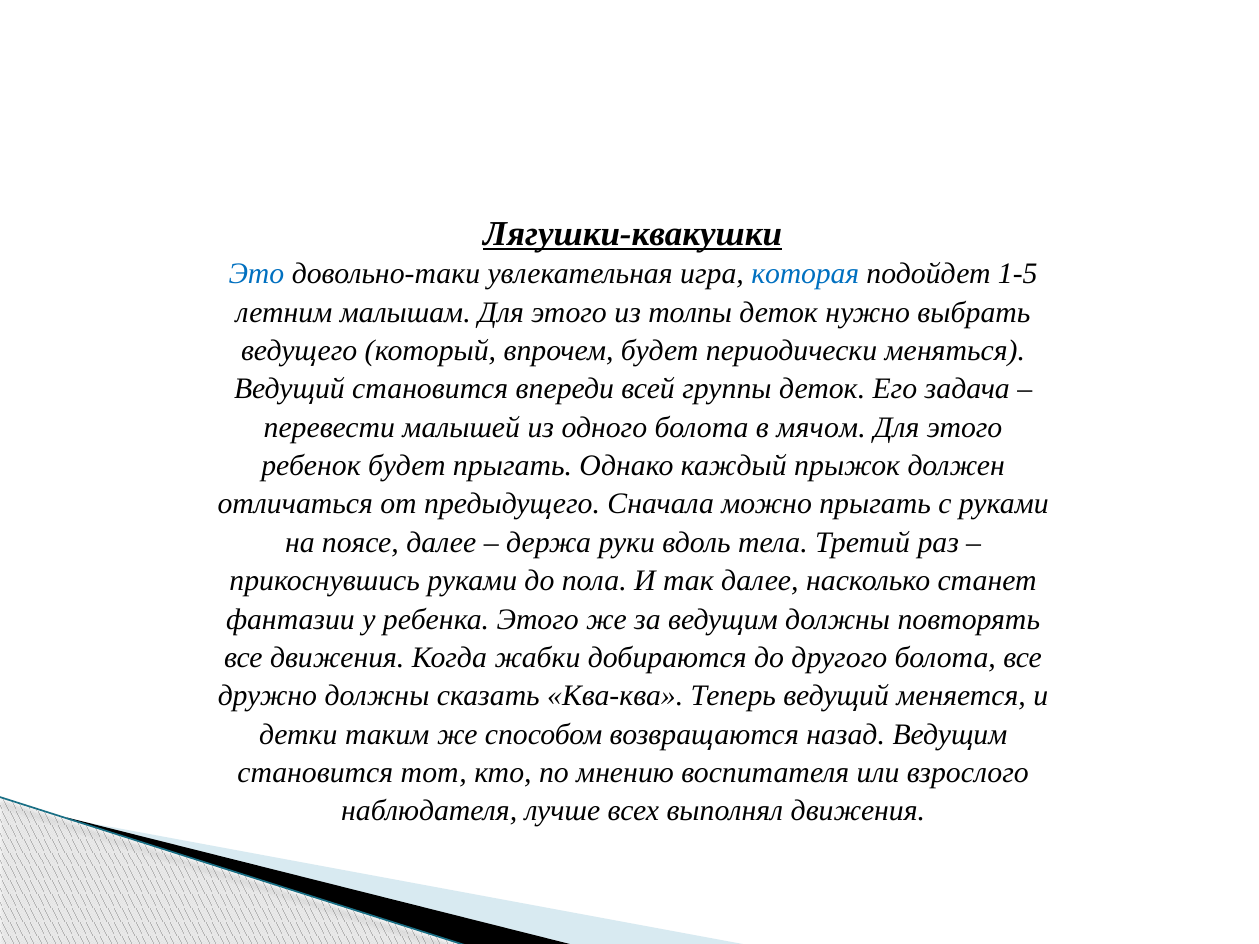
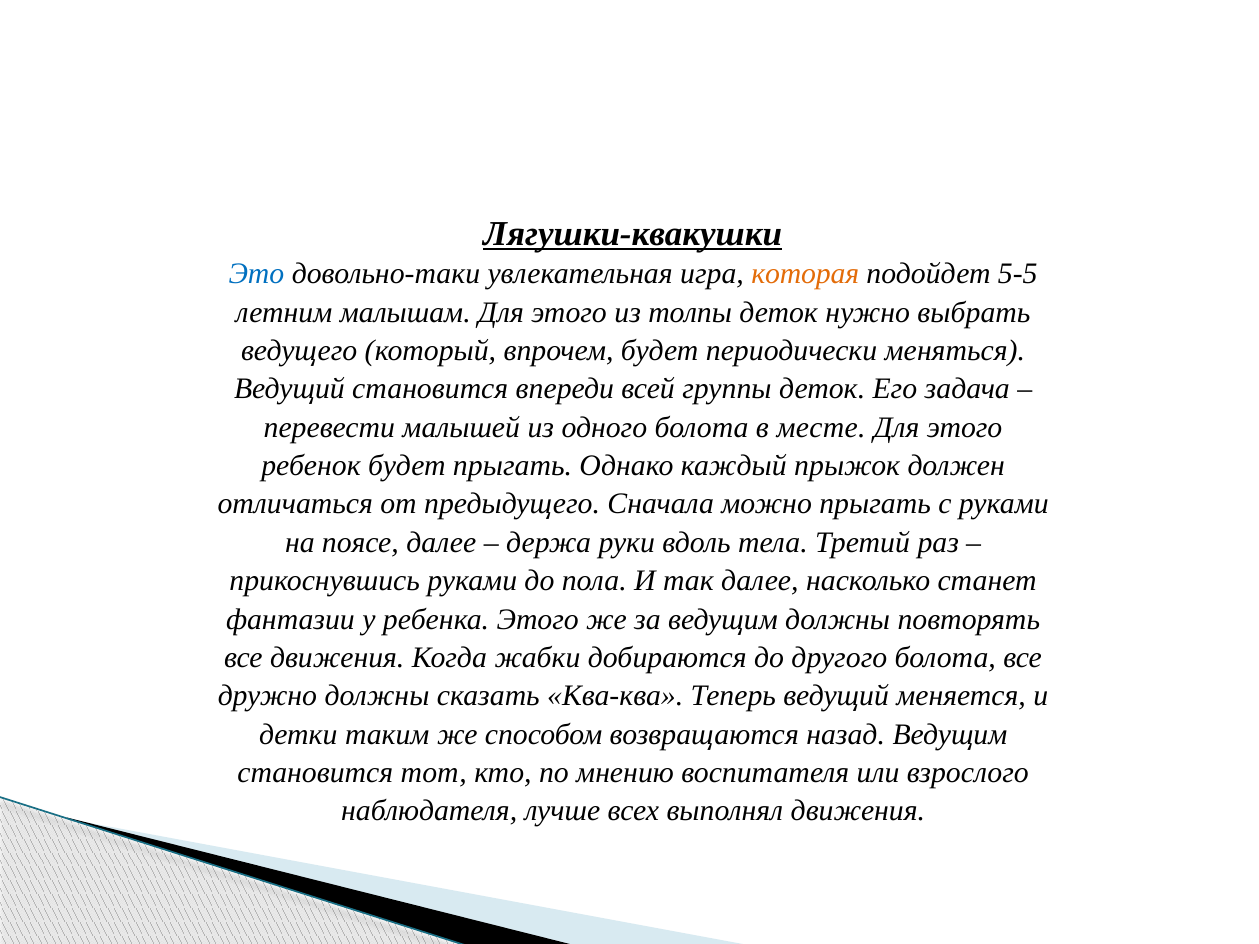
которая colour: blue -> orange
1-5: 1-5 -> 5-5
мячом: мячом -> месте
